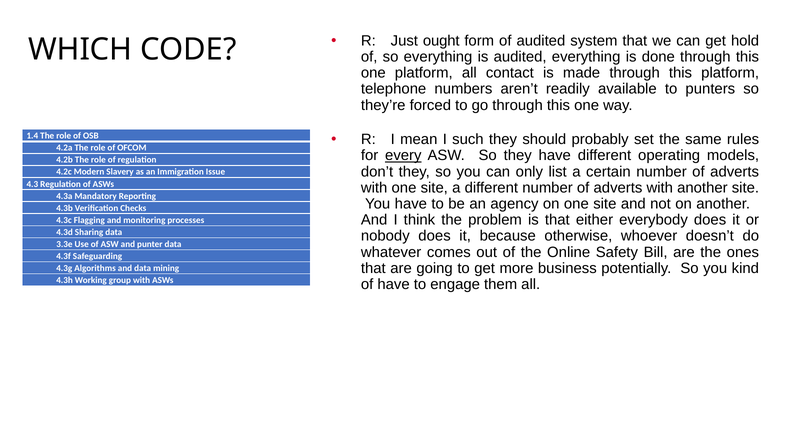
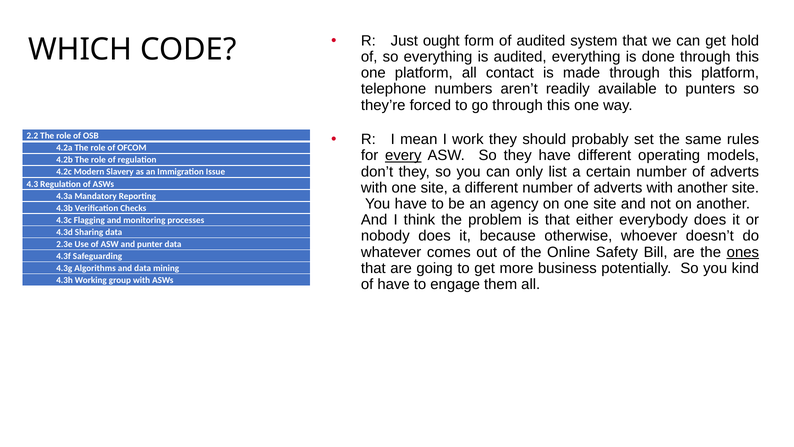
such: such -> work
1.4: 1.4 -> 2.2
3.3e: 3.3e -> 2.3e
ones underline: none -> present
